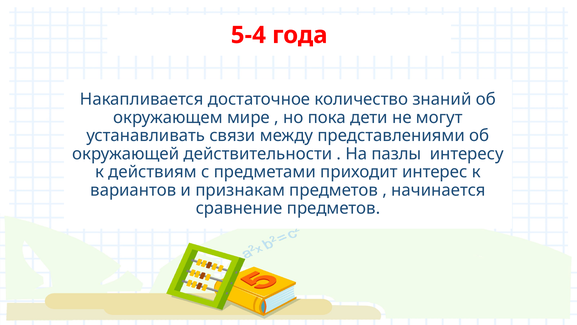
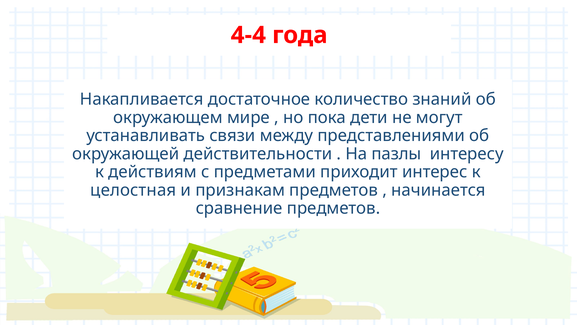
5-4: 5-4 -> 4-4
вариантов: вариантов -> целостная
